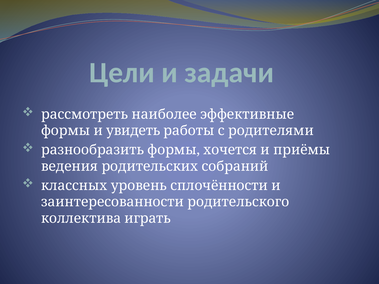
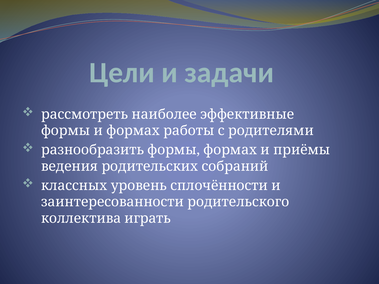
и увидеть: увидеть -> формах
формы хочется: хочется -> формах
